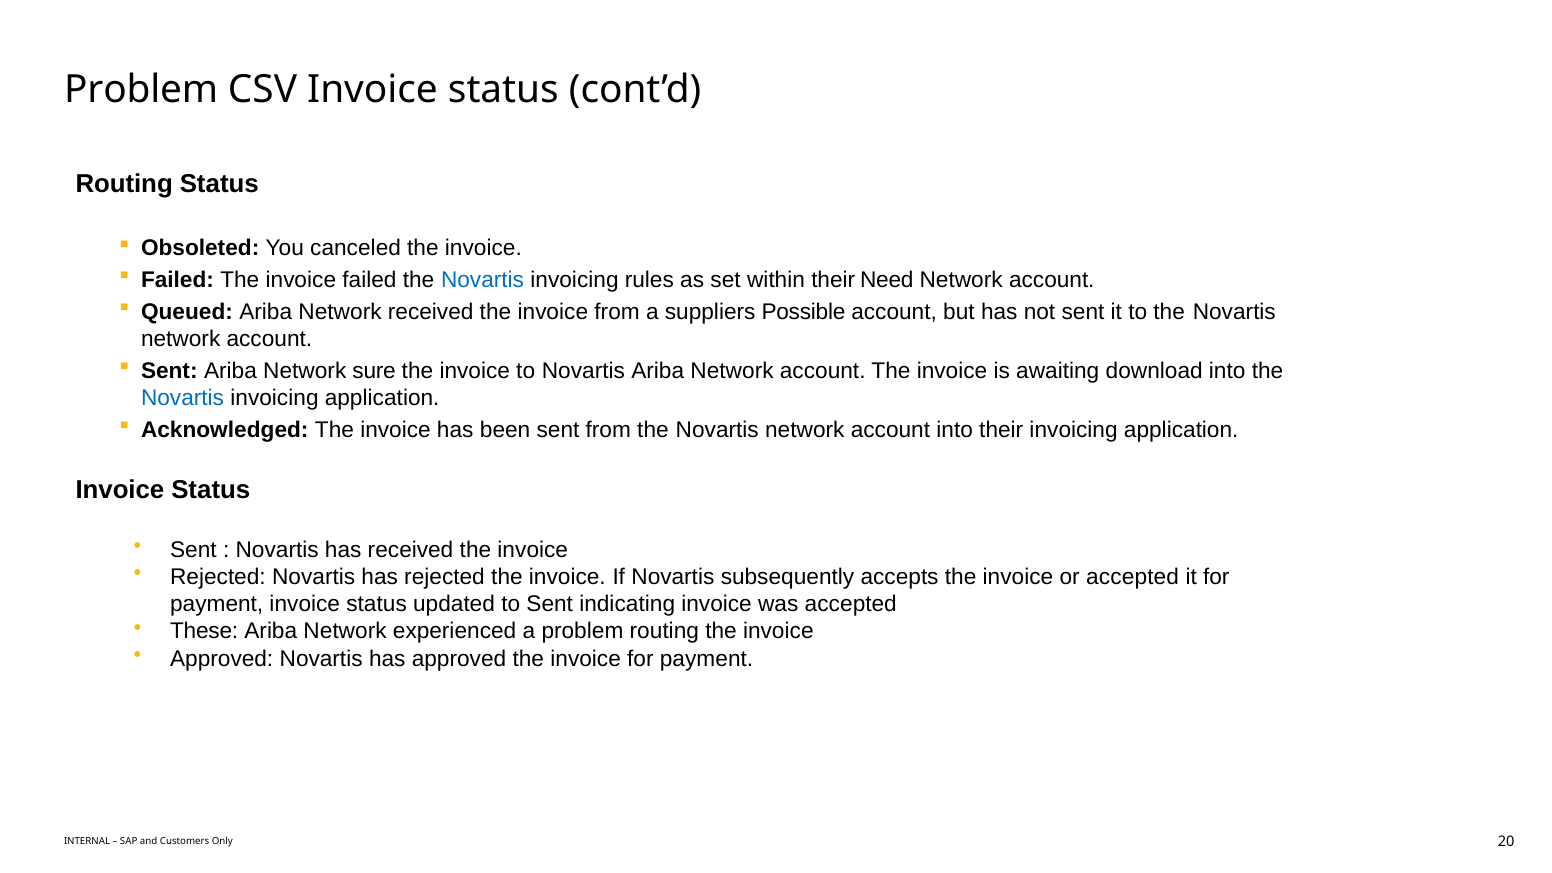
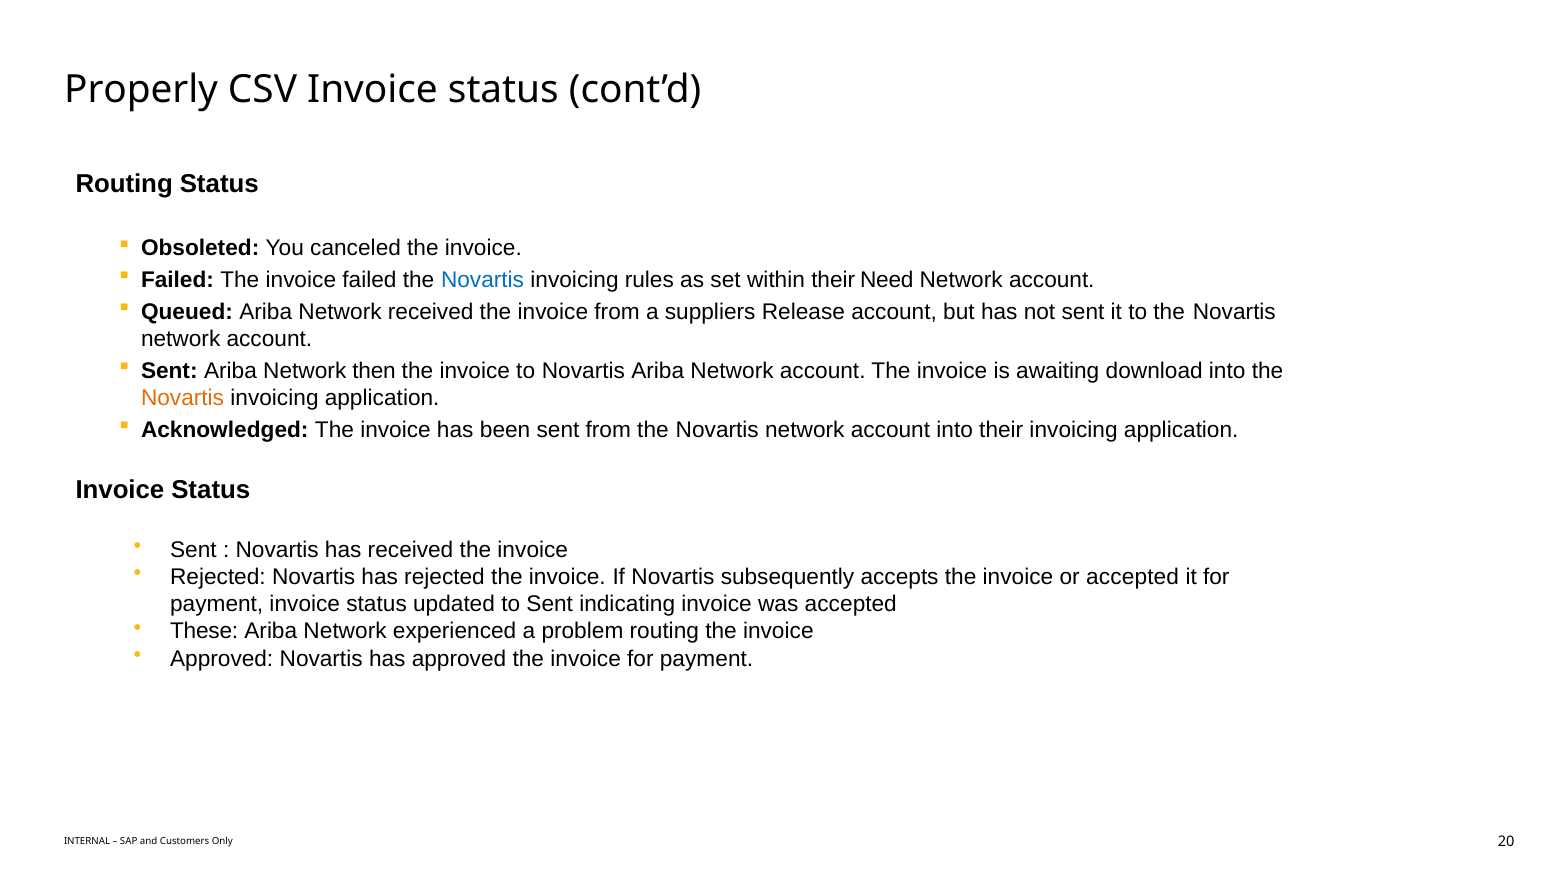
Problem at (141, 90): Problem -> Properly
Possible: Possible -> Release
sure: sure -> then
Novartis at (183, 398) colour: blue -> orange
